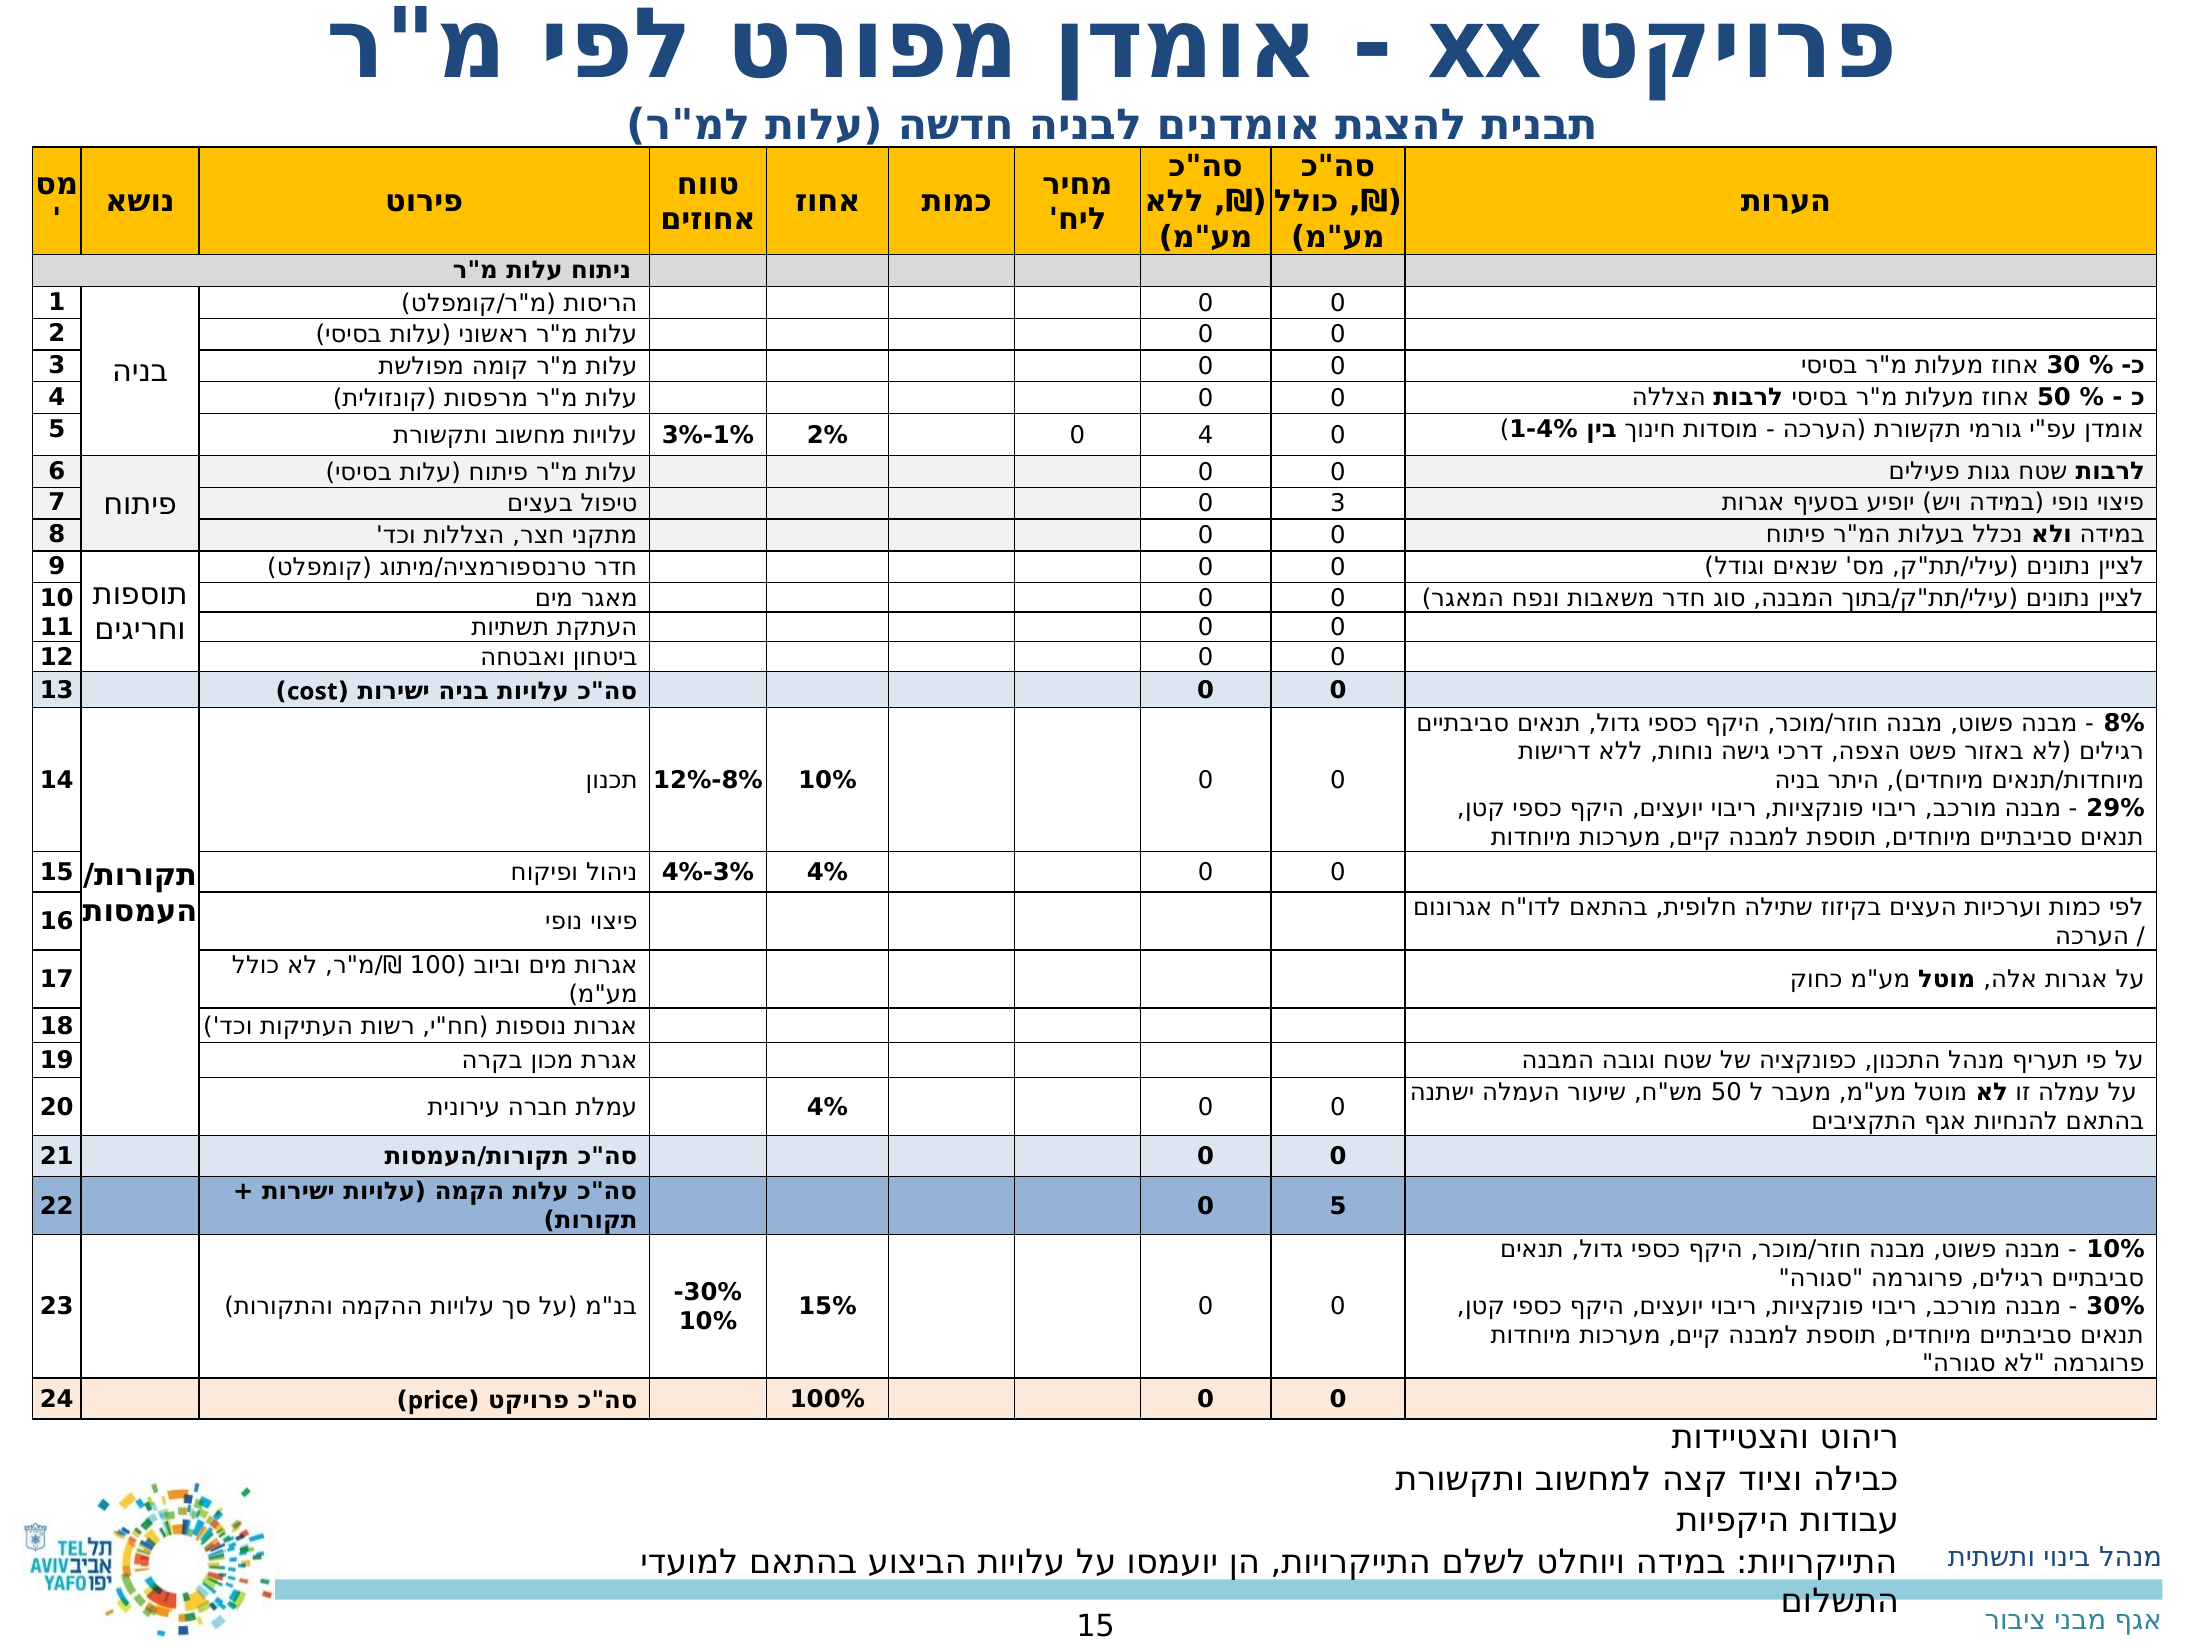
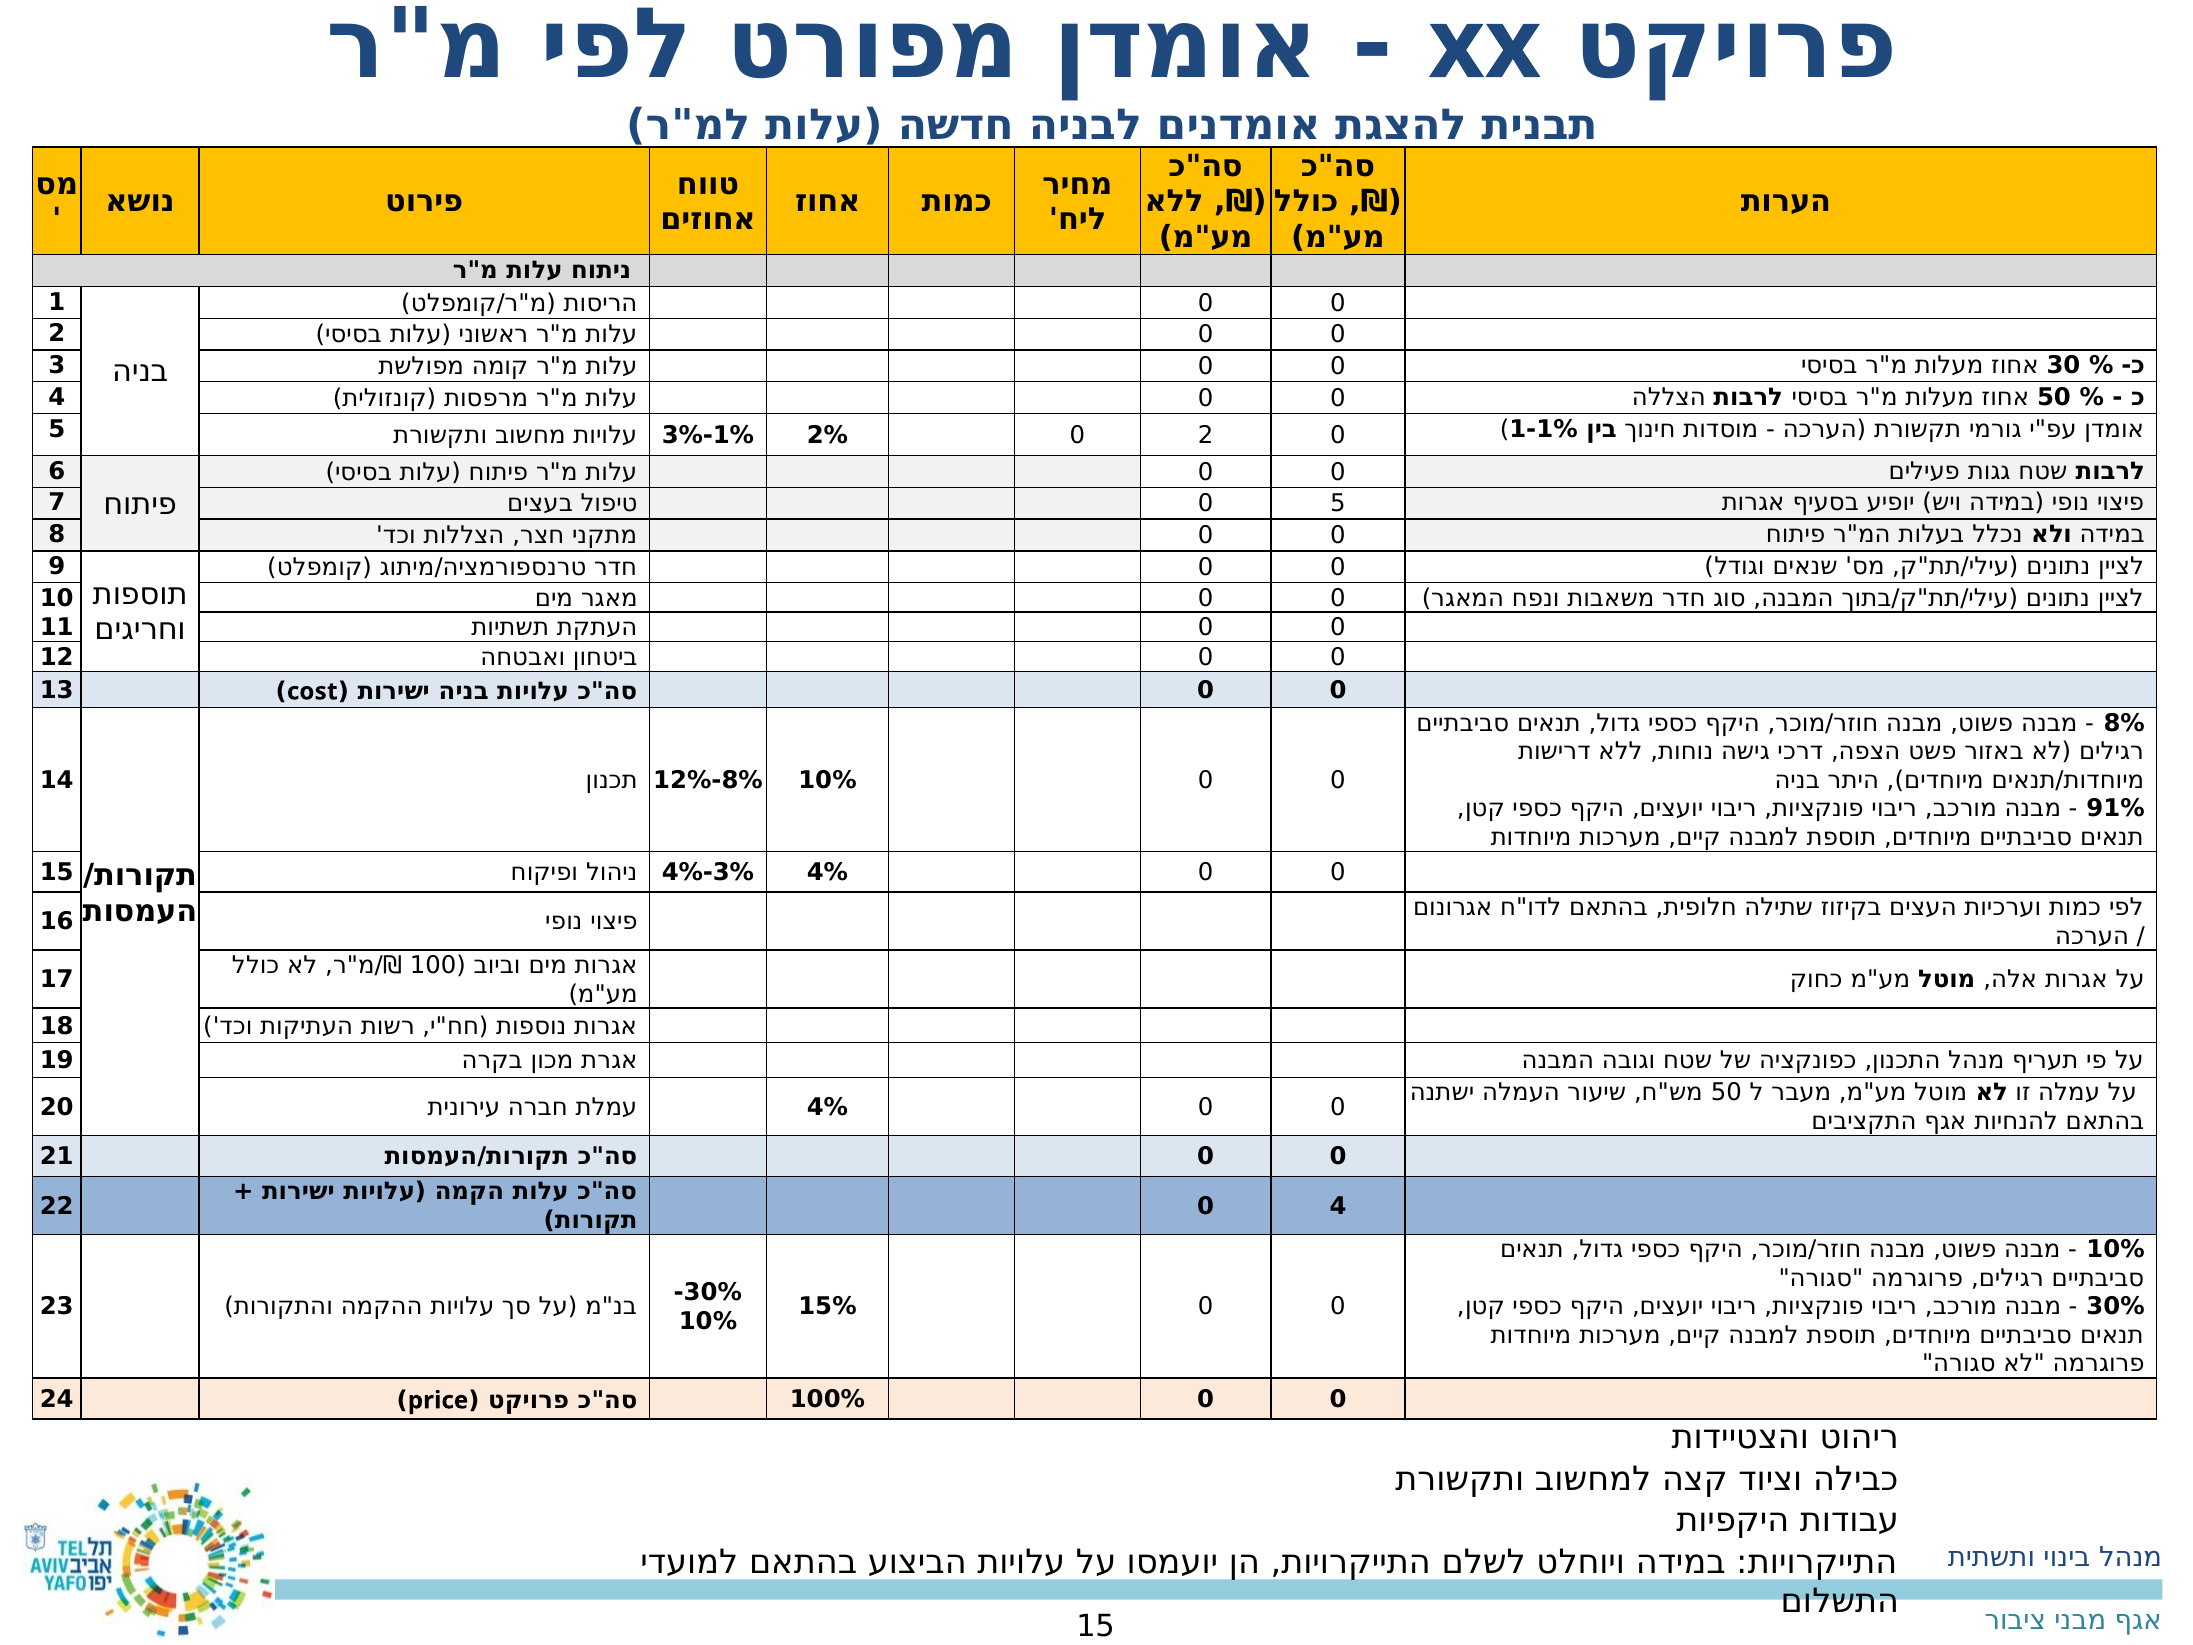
1-4%: 1-4% -> 1-1%
2% 0 4: 4 -> 2
3 at (1338, 504): 3 -> 5
29%: 29% -> 91%
0 5: 5 -> 4
